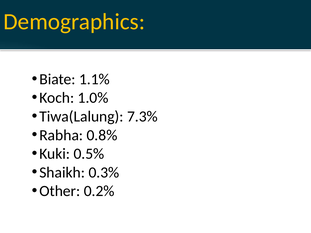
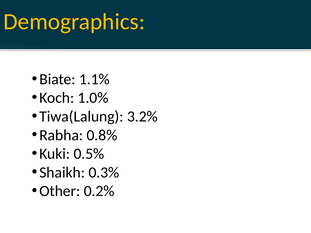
7.3%: 7.3% -> 3.2%
